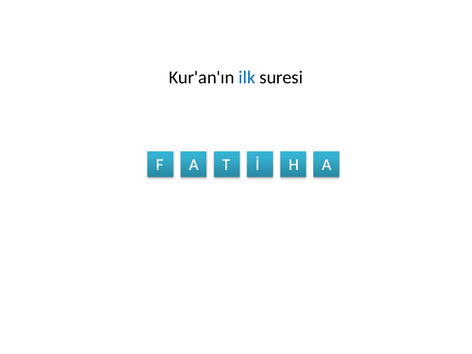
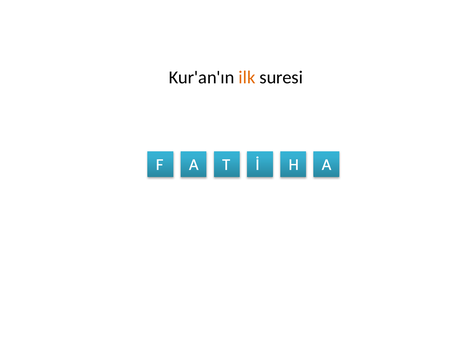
ilk colour: blue -> orange
